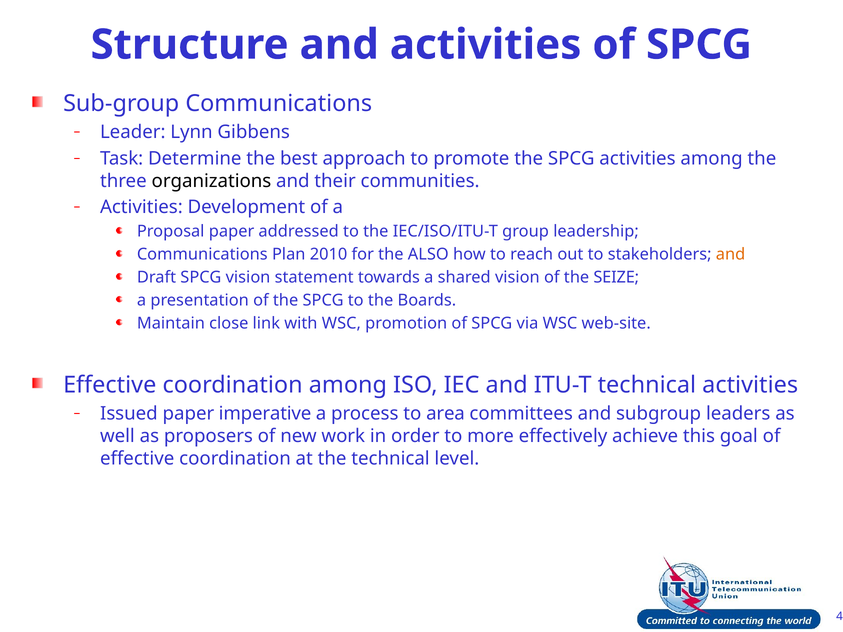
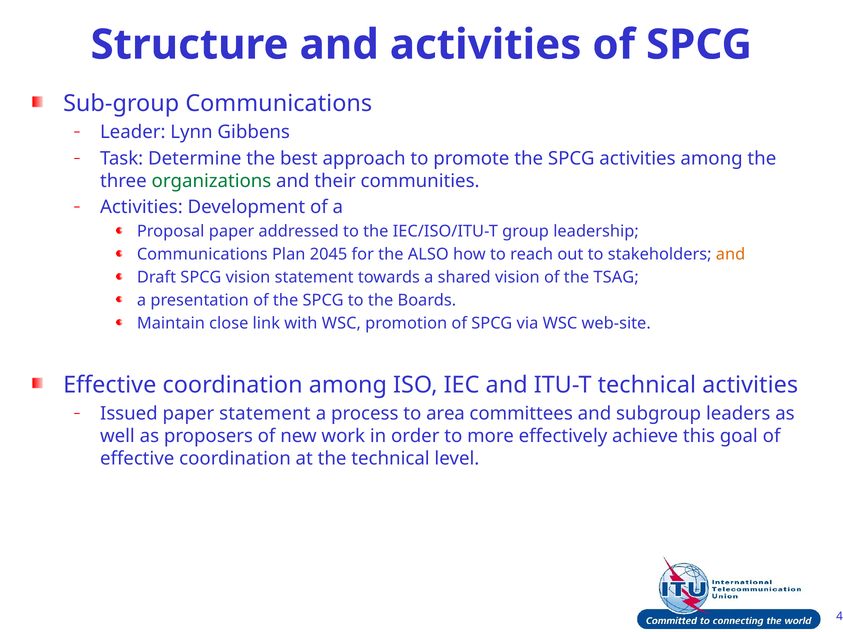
organizations colour: black -> green
2010: 2010 -> 2045
SEIZE: SEIZE -> TSAG
paper imperative: imperative -> statement
